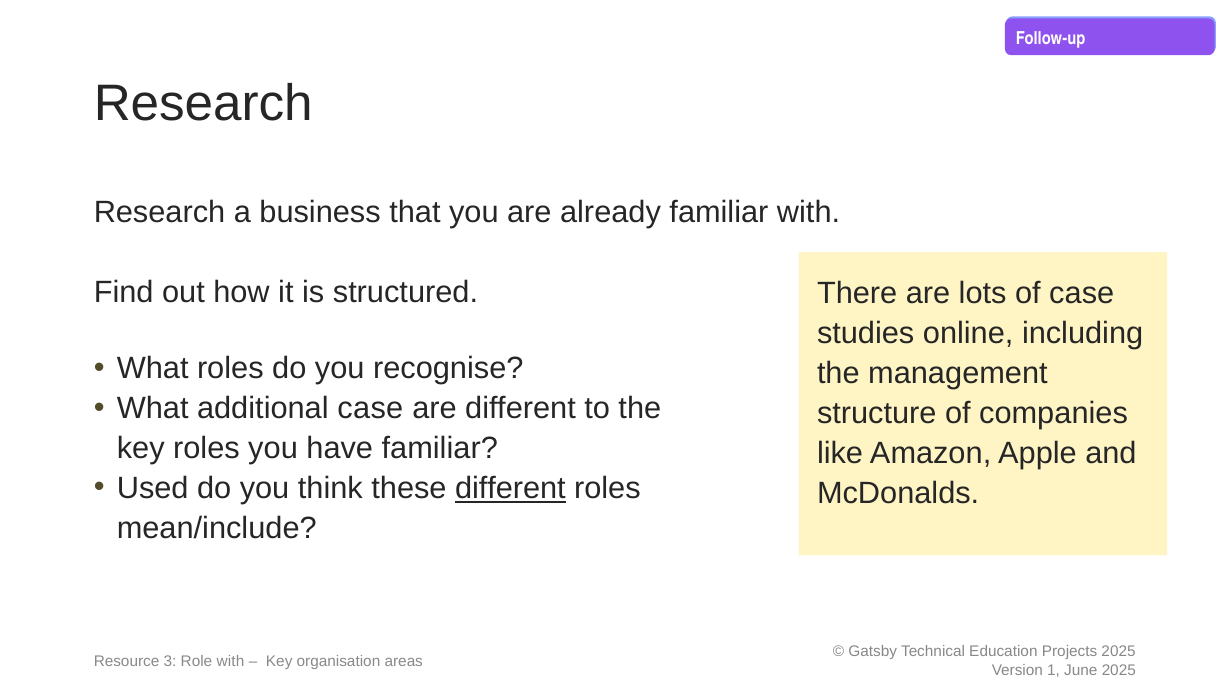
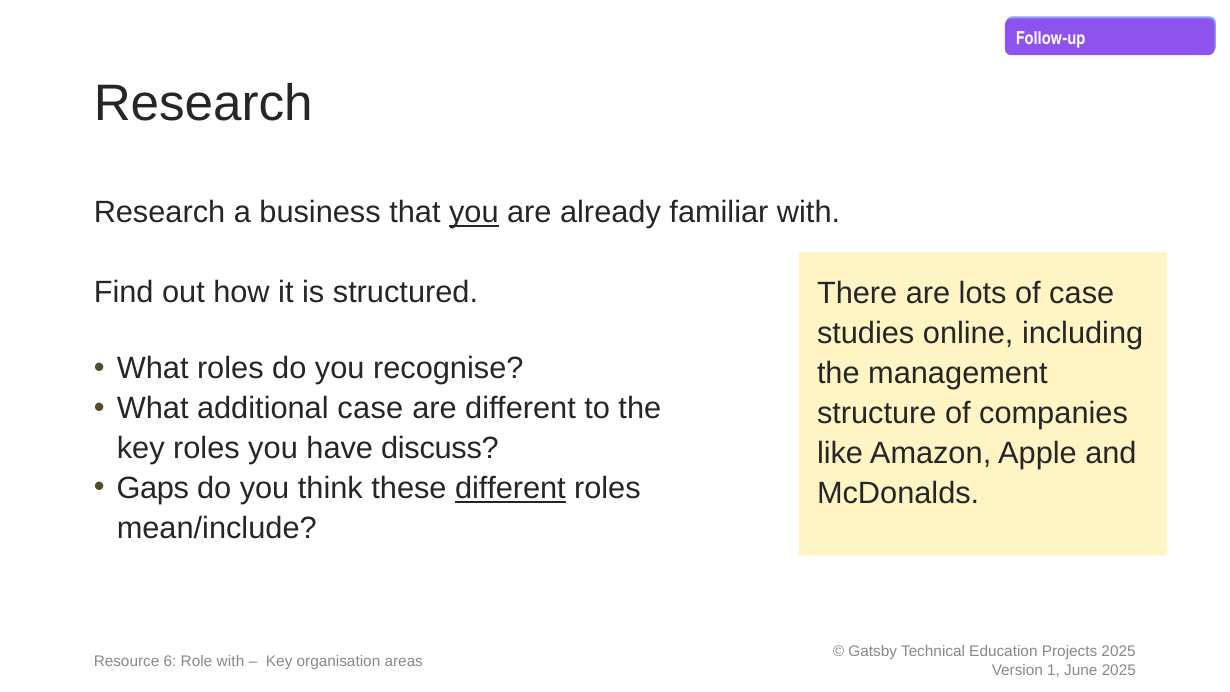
you at (474, 212) underline: none -> present
have familiar: familiar -> discuss
Used: Used -> Gaps
3: 3 -> 6
